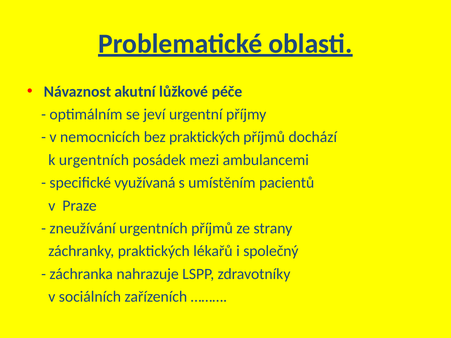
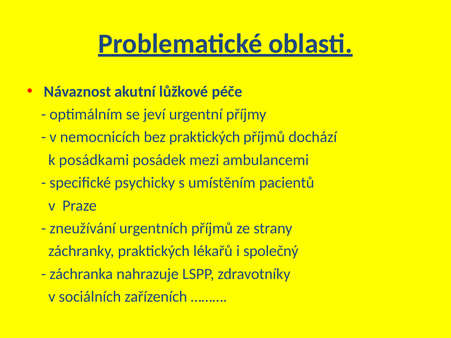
k urgentních: urgentních -> posádkami
využívaná: využívaná -> psychicky
